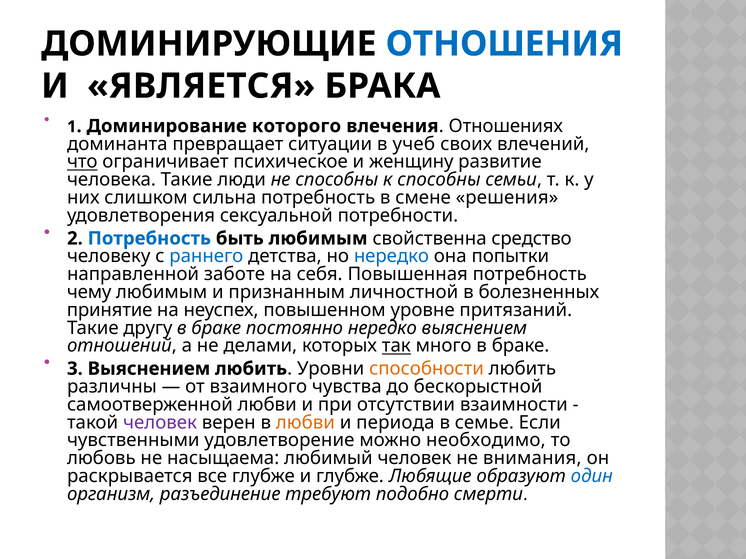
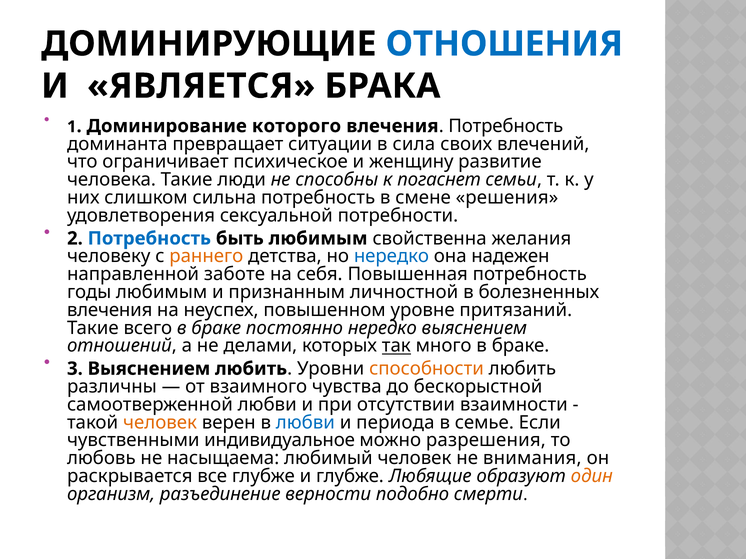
Отношениях at (506, 126): Отношениях -> Потребность
учеб: учеб -> сила
что underline: present -> none
к способны: способны -> погаснет
средство: средство -> желания
раннего colour: blue -> orange
попытки: попытки -> надежен
чему: чему -> годы
принятие at (110, 310): принятие -> влечения
другу: другу -> всего
человек at (160, 423) colour: purple -> orange
любви at (305, 423) colour: orange -> blue
удовлетворение: удовлетворение -> индивидуальное
необходимо: необходимо -> разрешения
один colour: blue -> orange
требуют: требуют -> верности
